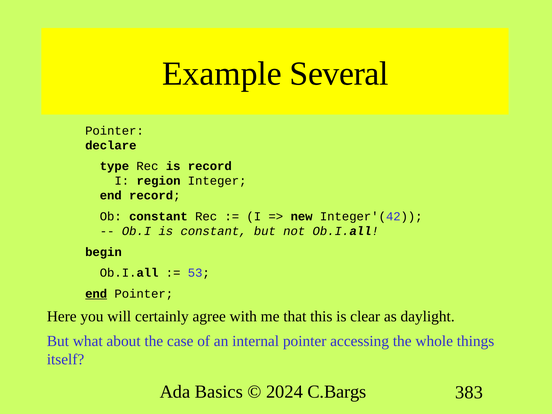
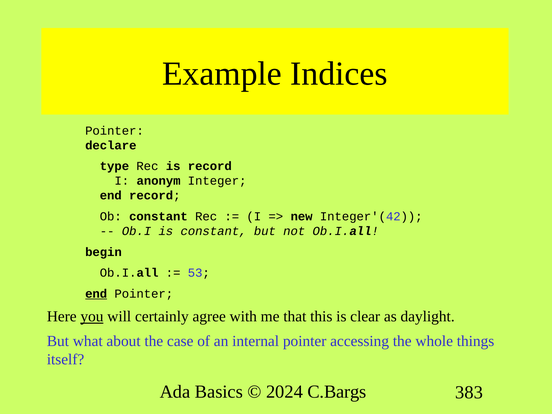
Several: Several -> Indices
region: region -> anonym
you underline: none -> present
